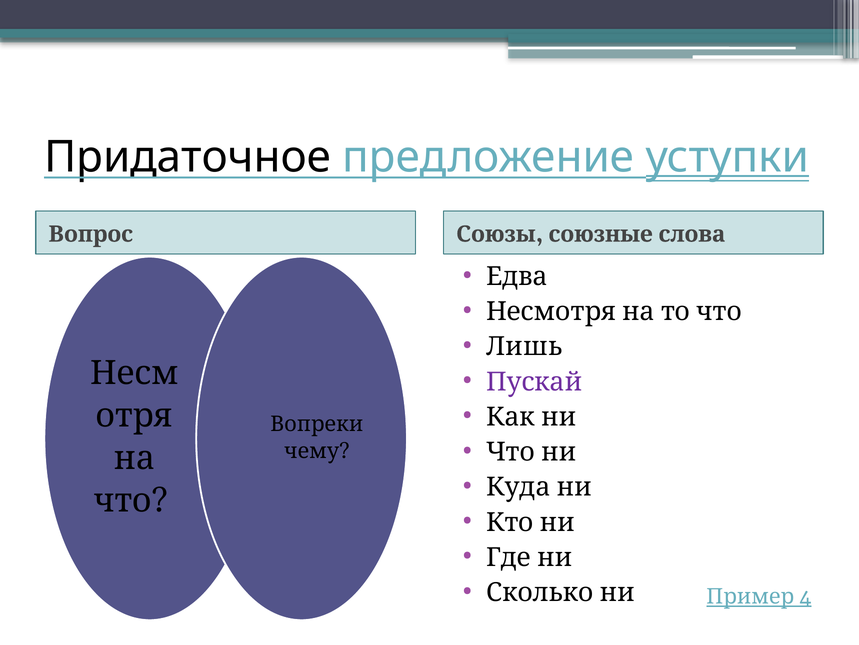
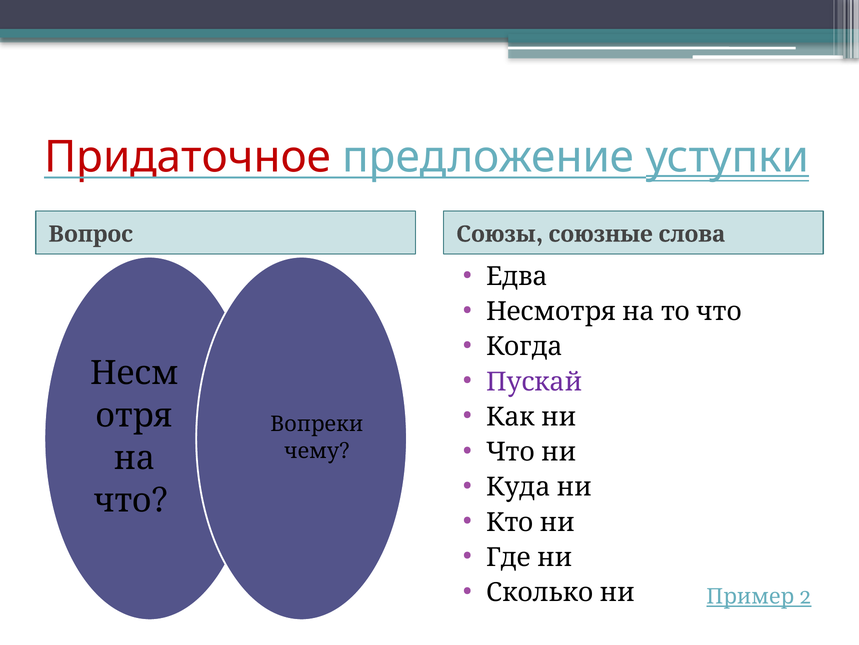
Придаточное colour: black -> red
Лишь: Лишь -> Когда
4: 4 -> 2
